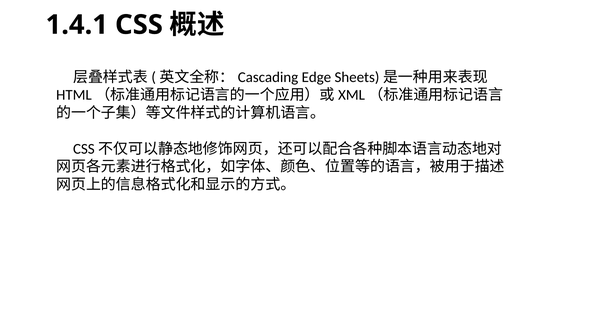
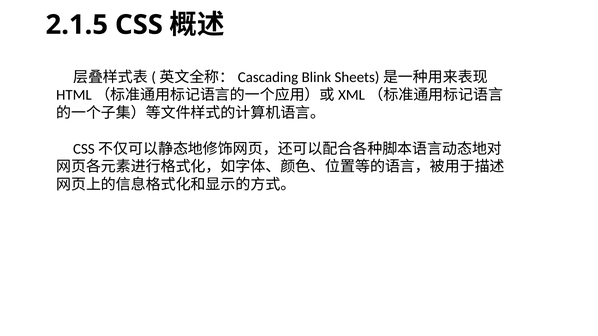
1.4.1: 1.4.1 -> 2.1.5
Edge: Edge -> Blink
